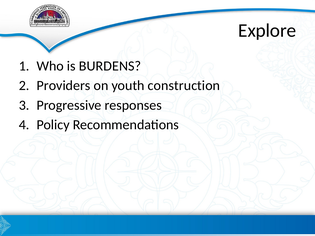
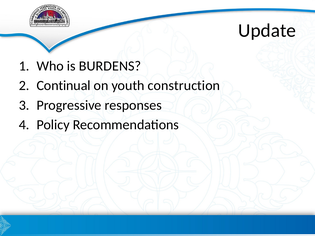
Explore: Explore -> Update
Providers: Providers -> Continual
